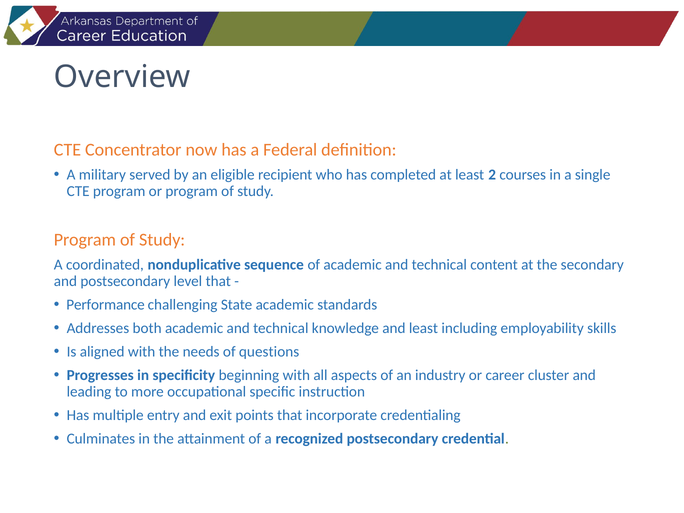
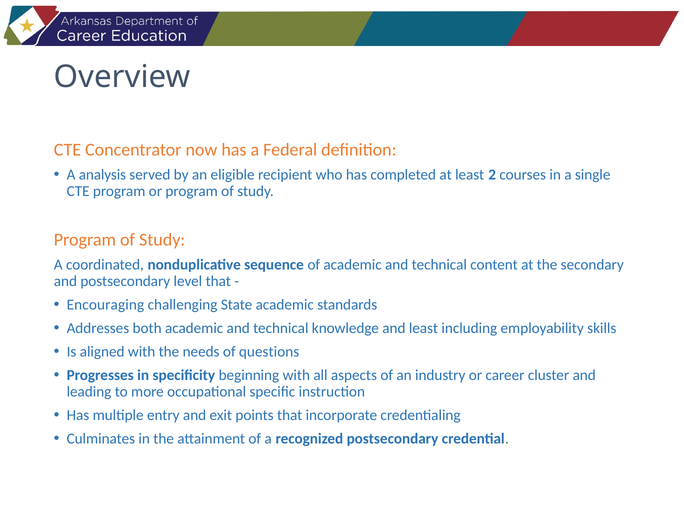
military: military -> analysis
Performance: Performance -> Encouraging
